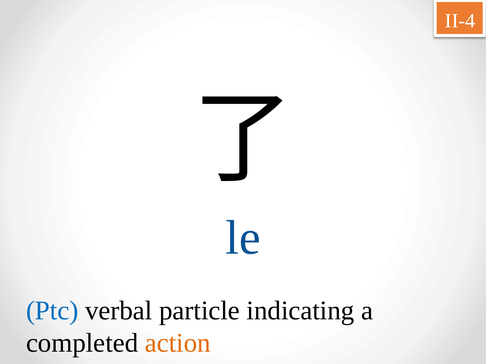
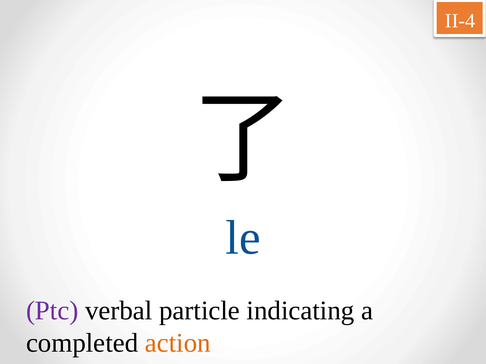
Ptc colour: blue -> purple
